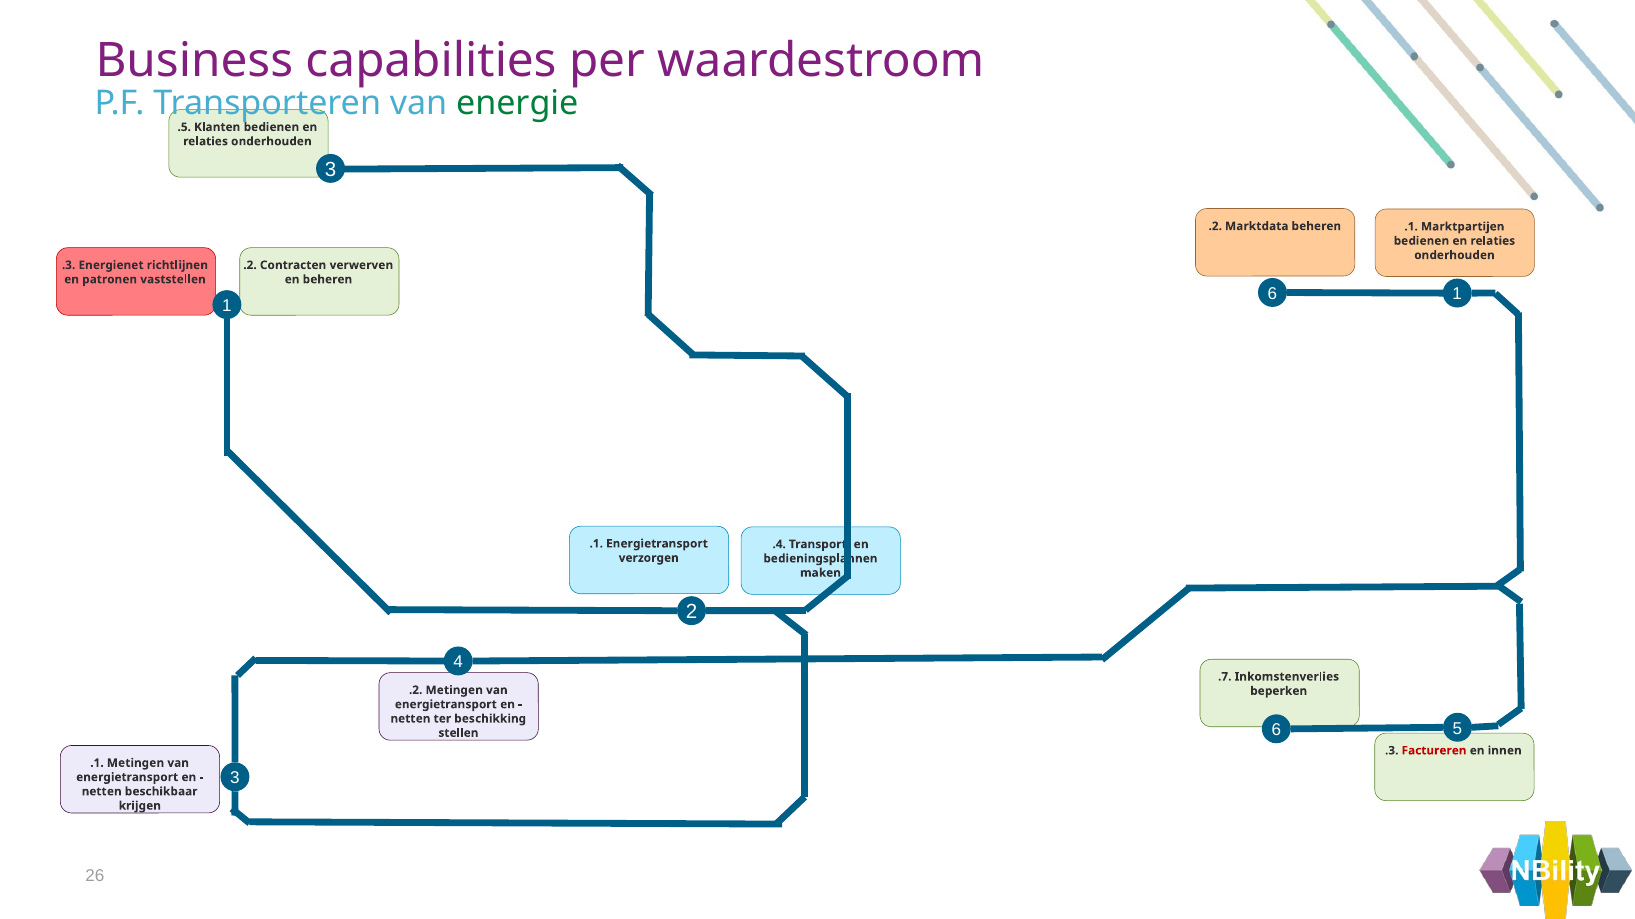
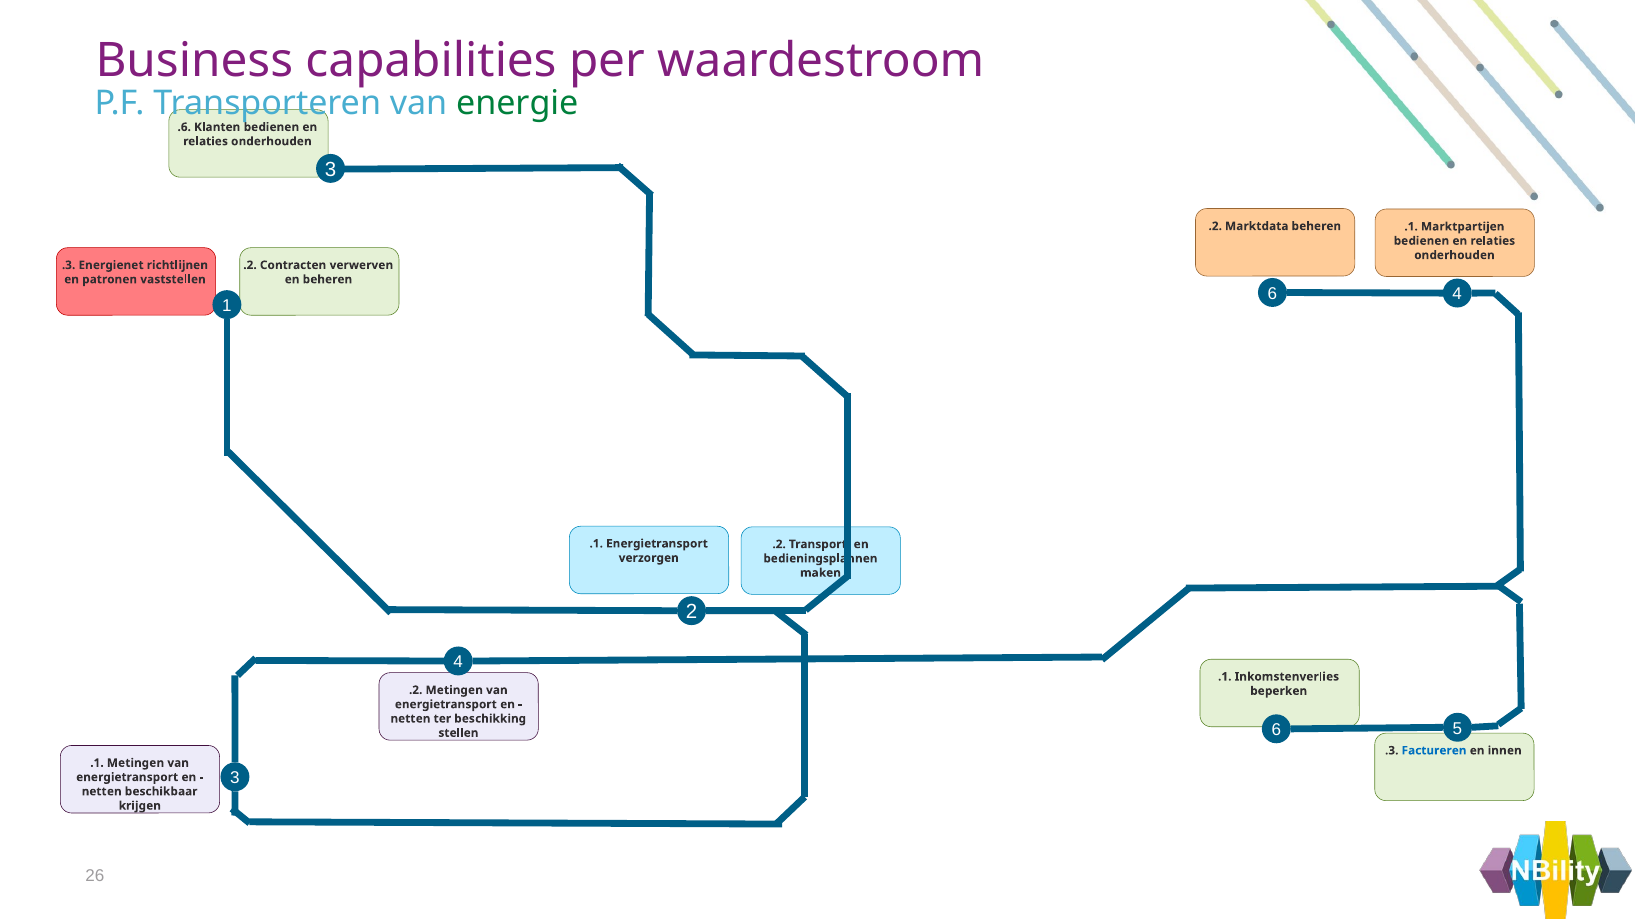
.5: .5 -> .6
6 1: 1 -> 4
.4 at (779, 545): .4 -> .2
.7 at (1225, 677): .7 -> .1
Factureren colour: red -> blue
